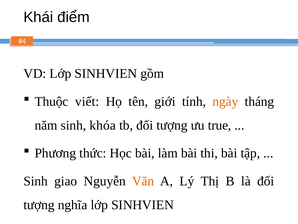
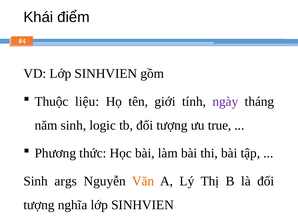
viết: viết -> liệu
ngày colour: orange -> purple
khóa: khóa -> logic
giao: giao -> args
